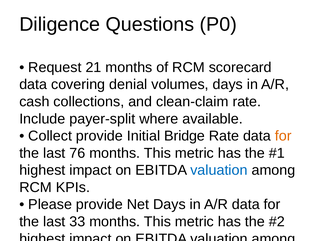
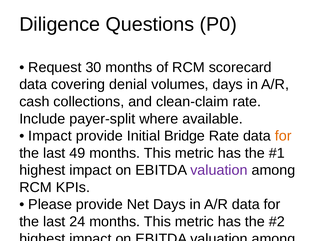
21: 21 -> 30
Collect at (50, 136): Collect -> Impact
76: 76 -> 49
valuation at (219, 171) colour: blue -> purple
33: 33 -> 24
